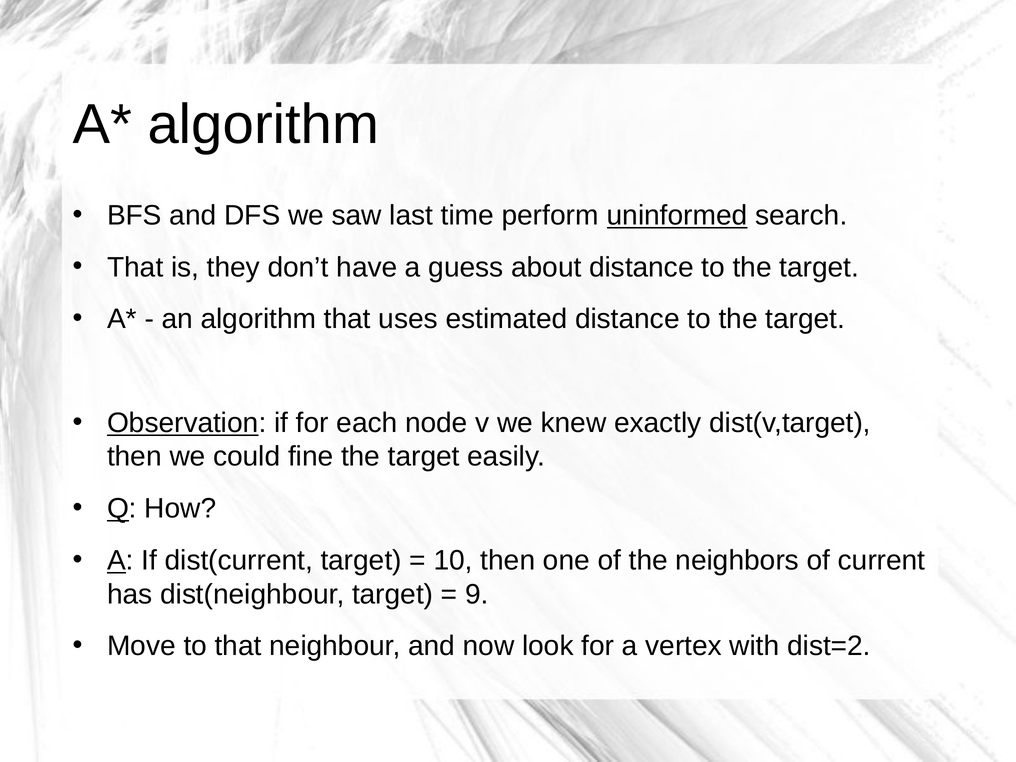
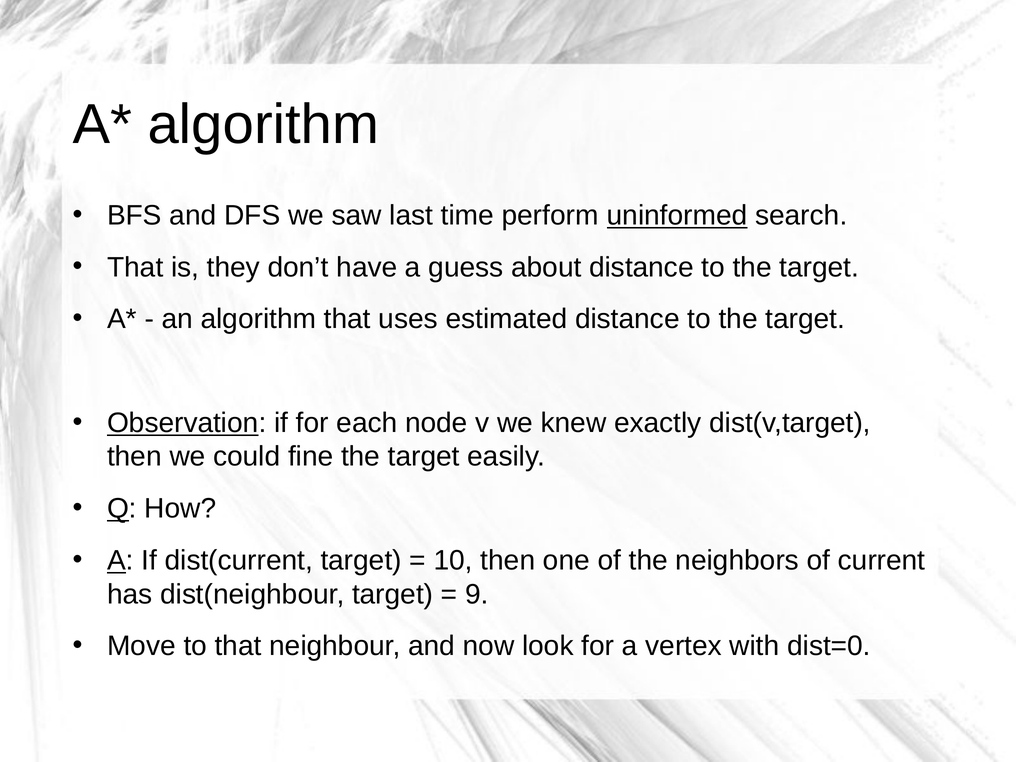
dist=2: dist=2 -> dist=0
